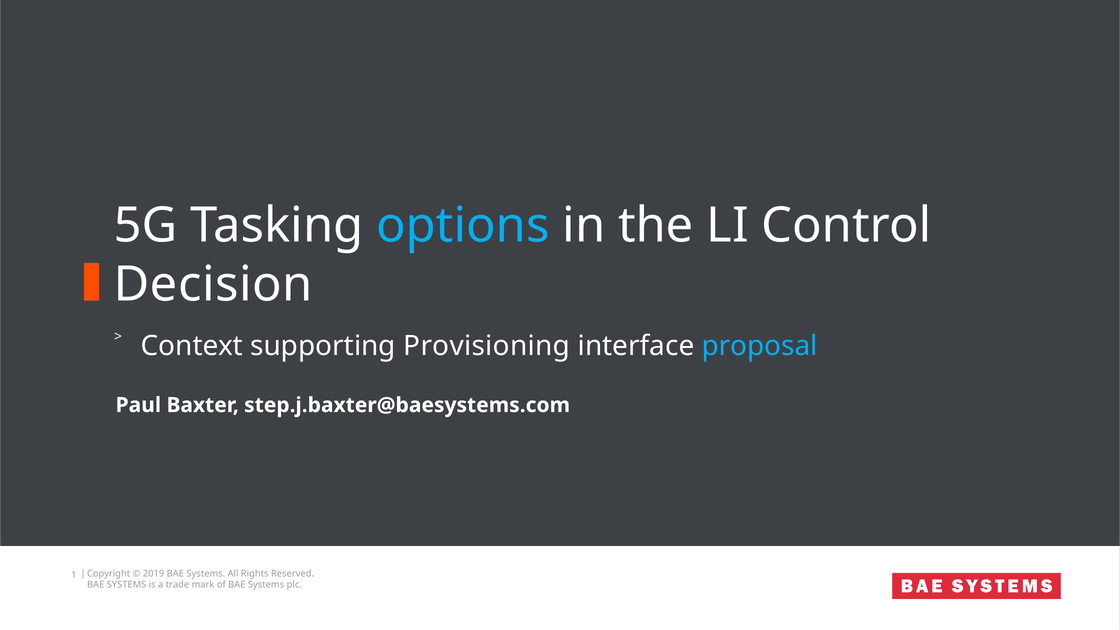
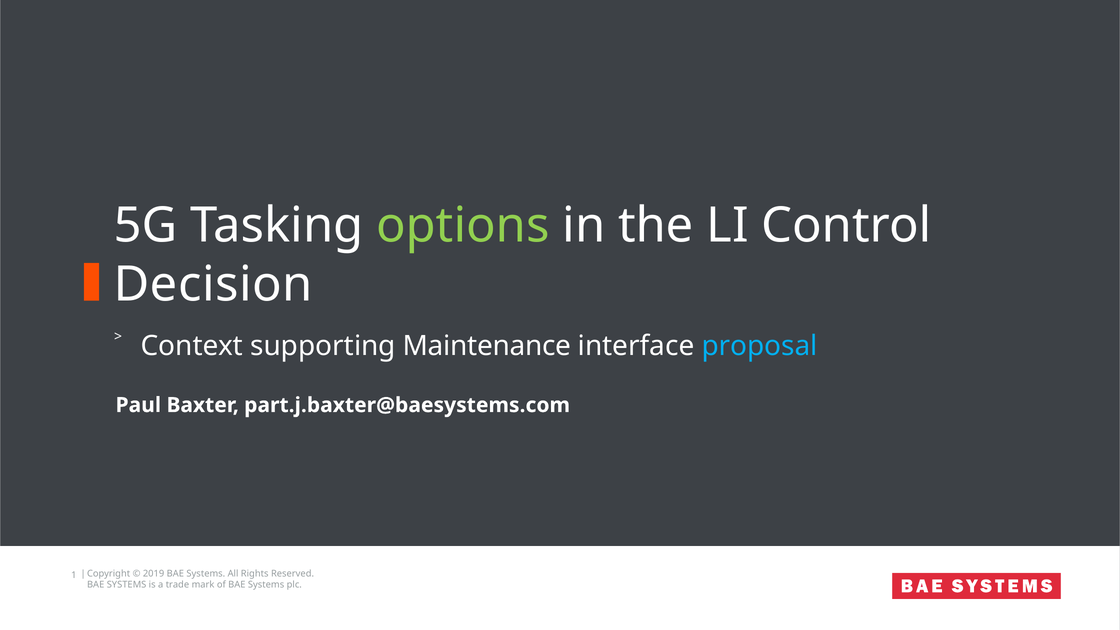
options colour: light blue -> light green
Provisioning: Provisioning -> Maintenance
step.j.baxter@baesystems.com: step.j.baxter@baesystems.com -> part.j.baxter@baesystems.com
